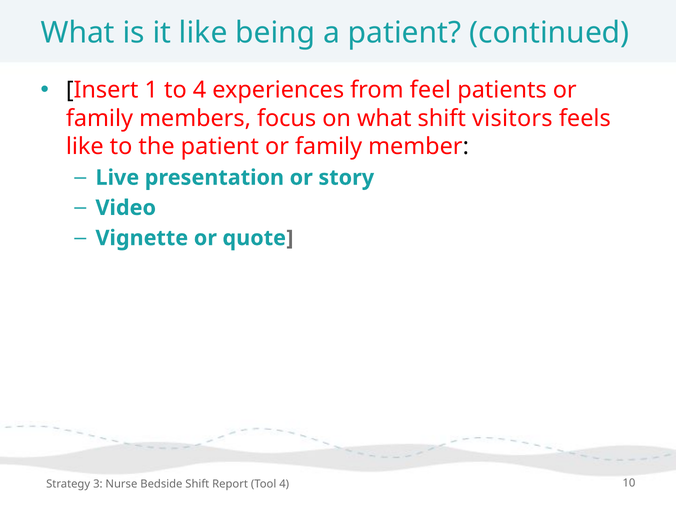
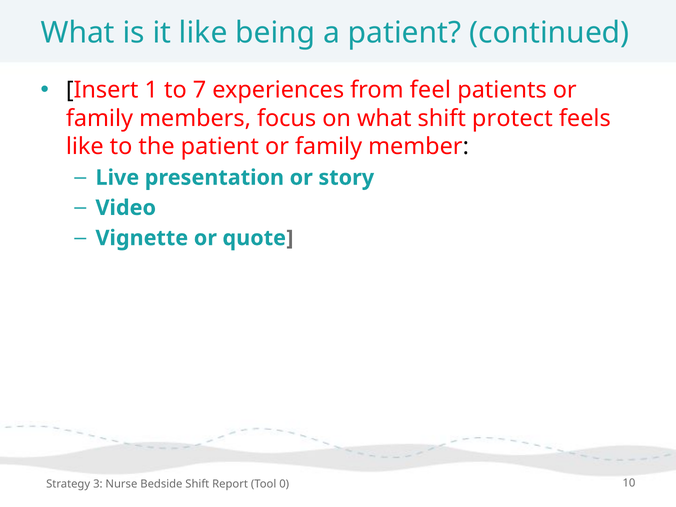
to 4: 4 -> 7
visitors: visitors -> protect
Tool 4: 4 -> 0
